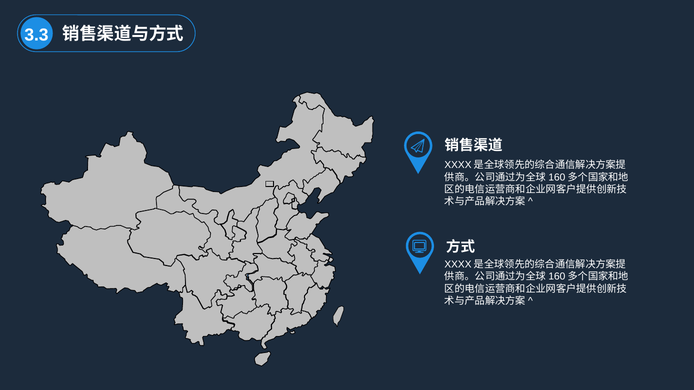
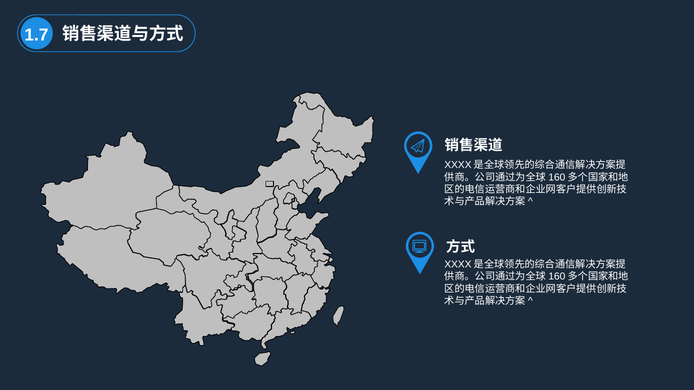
3.3: 3.3 -> 1.7
